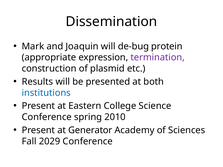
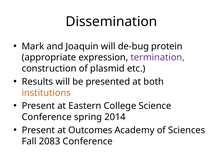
institutions colour: blue -> orange
2010: 2010 -> 2014
Generator: Generator -> Outcomes
2029: 2029 -> 2083
